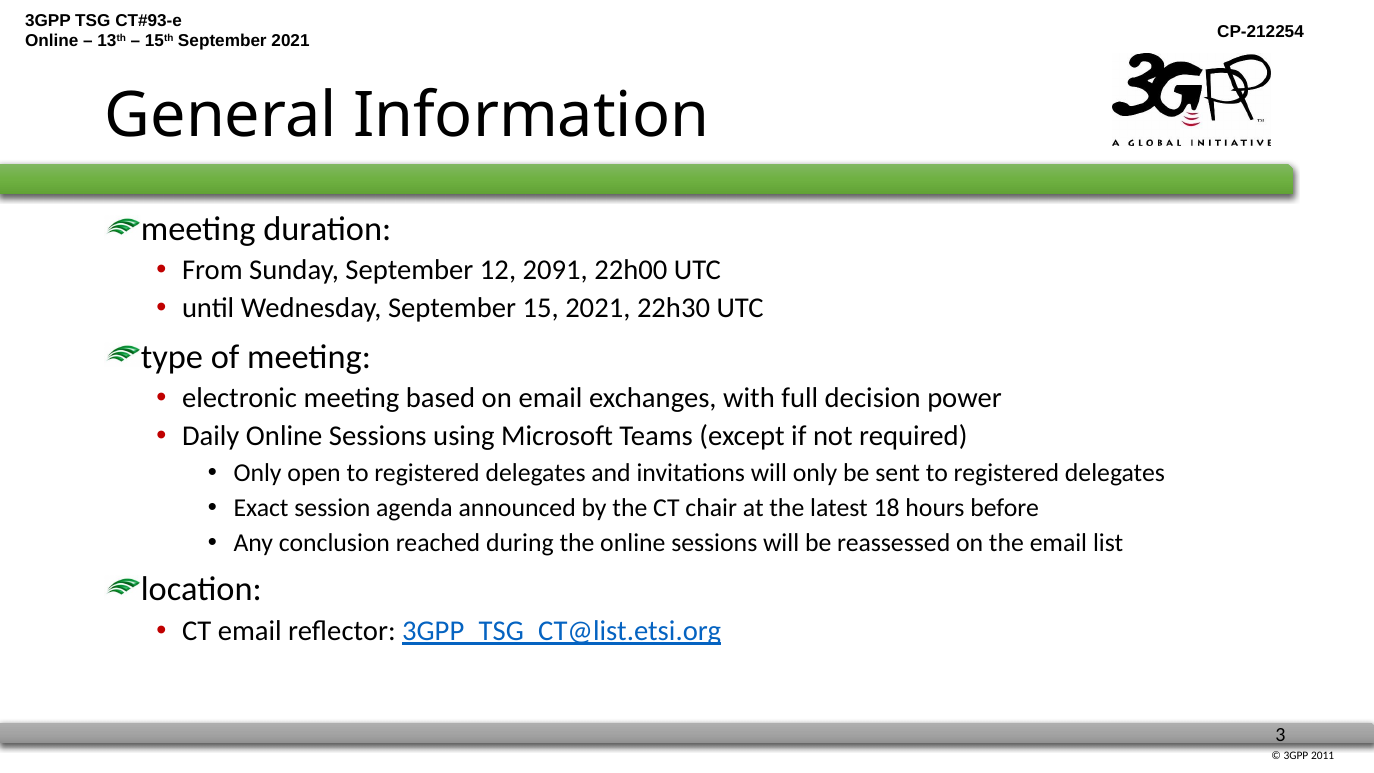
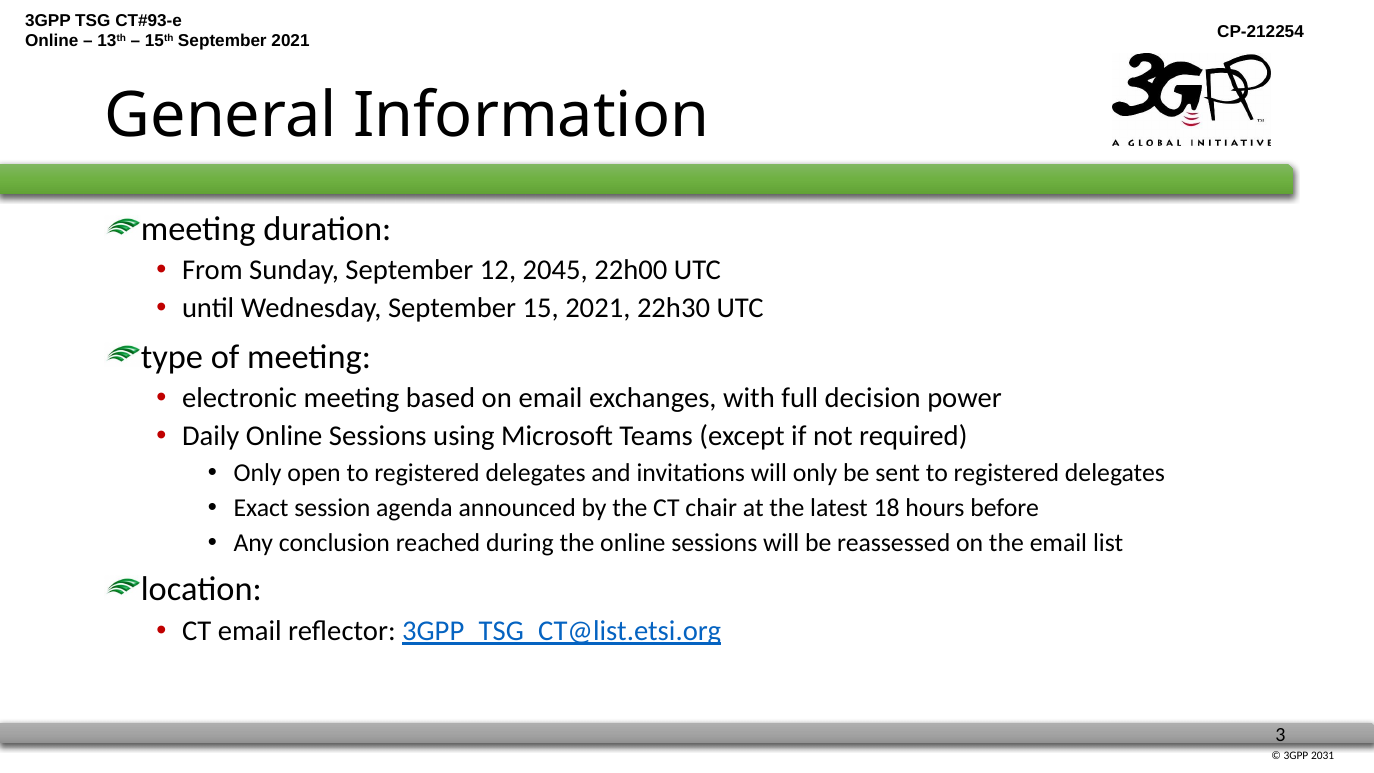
2091: 2091 -> 2045
2011: 2011 -> 2031
